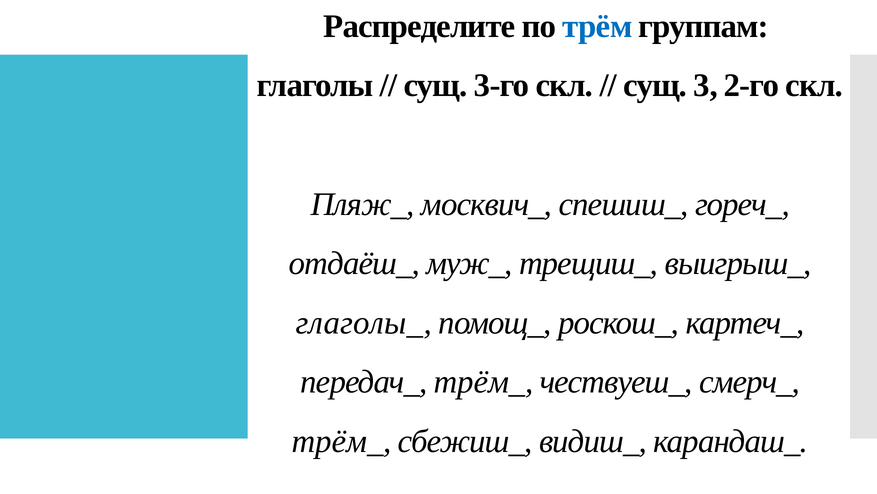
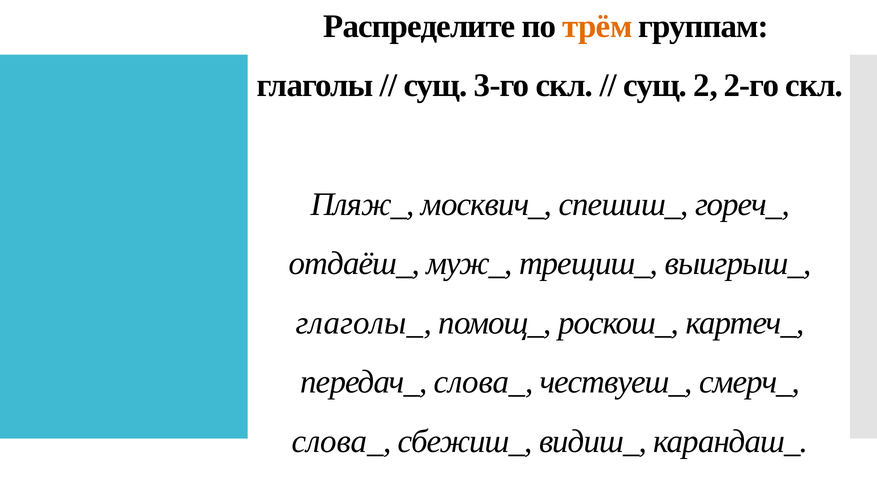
трём colour: blue -> orange
3: 3 -> 2
передач_ трём_: трём_ -> слова_
трём_ at (342, 441): трём_ -> слова_
